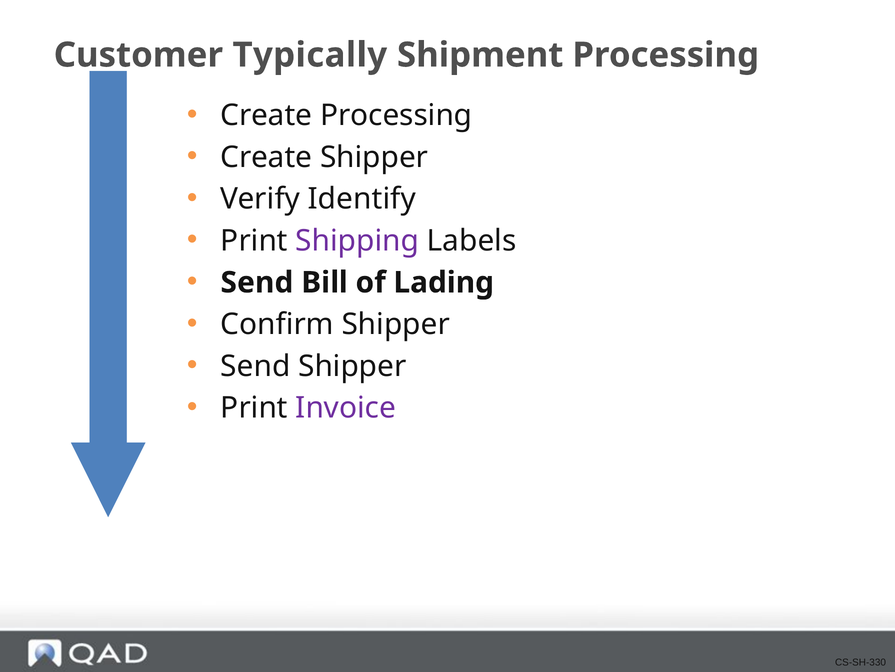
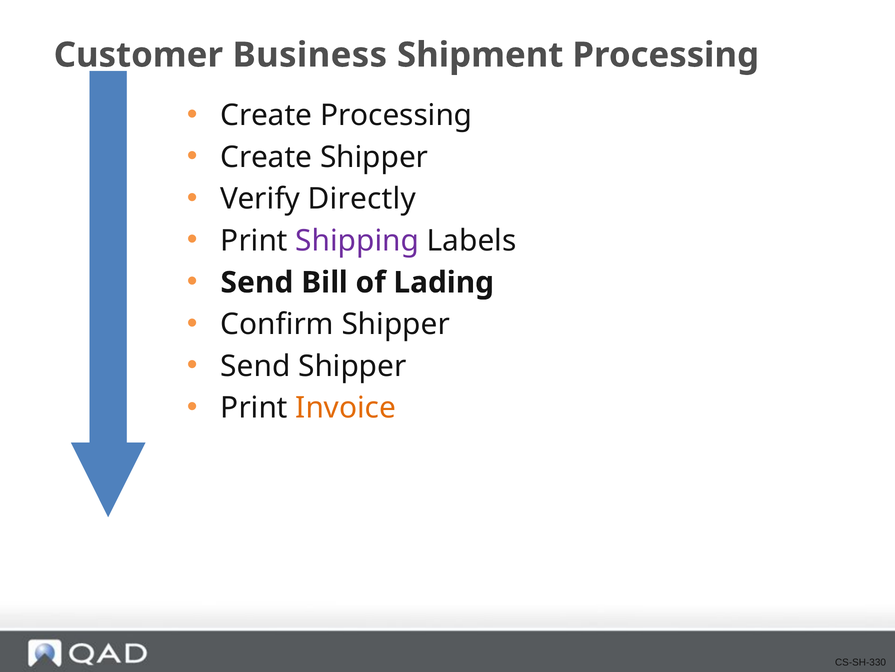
Typically: Typically -> Business
Identify: Identify -> Directly
Invoice colour: purple -> orange
